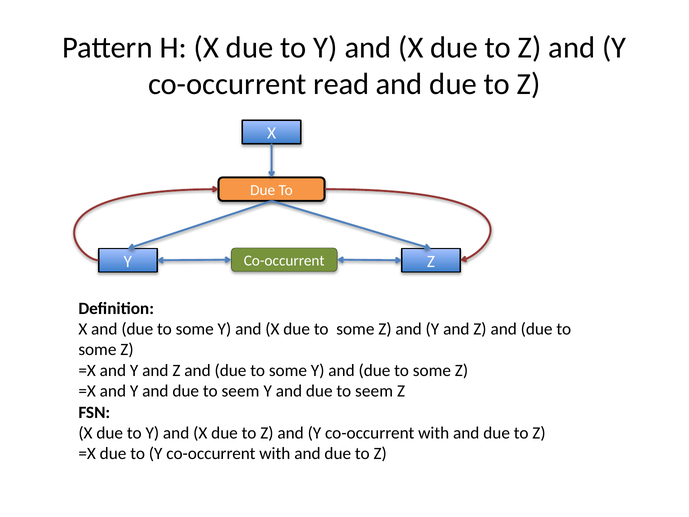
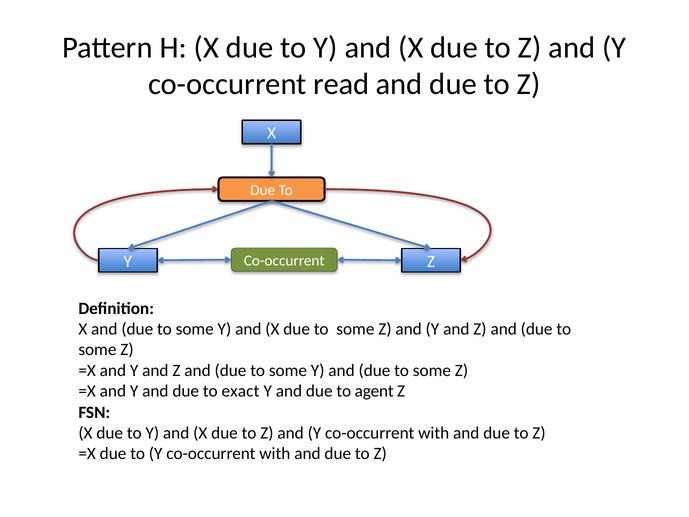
seem at (240, 391): seem -> exact
seem at (374, 391): seem -> agent
